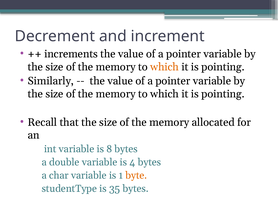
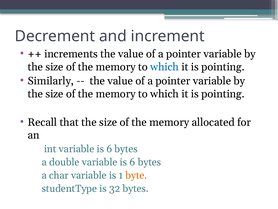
which at (165, 67) colour: orange -> blue
int variable is 8: 8 -> 6
double variable is 4: 4 -> 6
35: 35 -> 32
